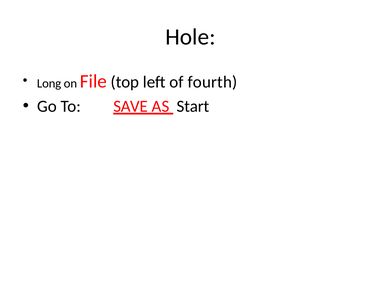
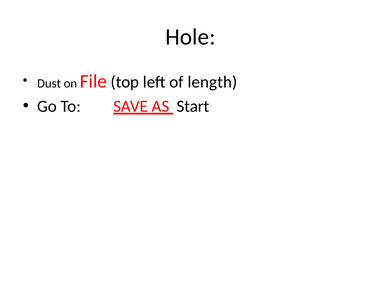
Long: Long -> Dust
fourth: fourth -> length
